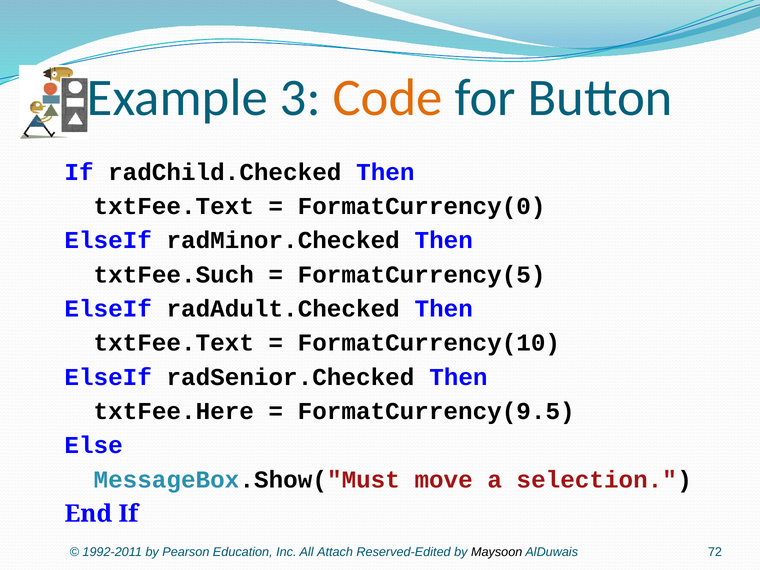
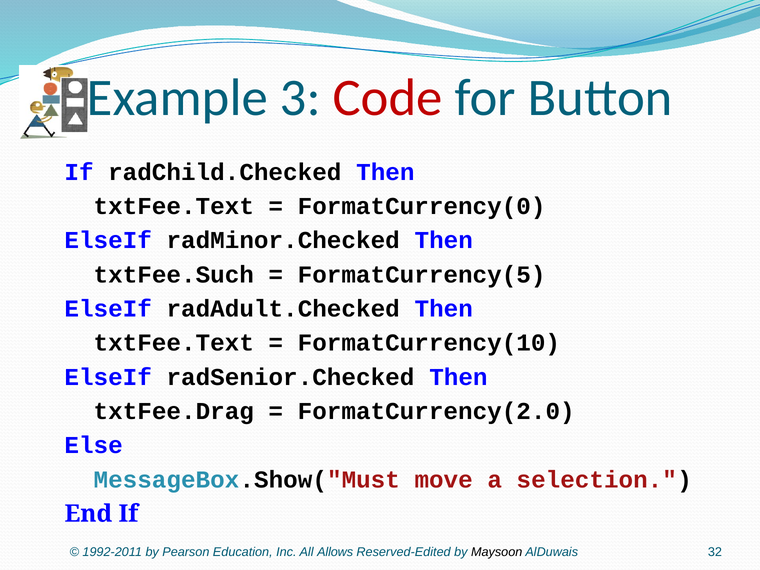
Code colour: orange -> red
txtFee.Here: txtFee.Here -> txtFee.Drag
FormatCurrency(9.5: FormatCurrency(9.5 -> FormatCurrency(2.0
Attach: Attach -> Allows
72: 72 -> 32
